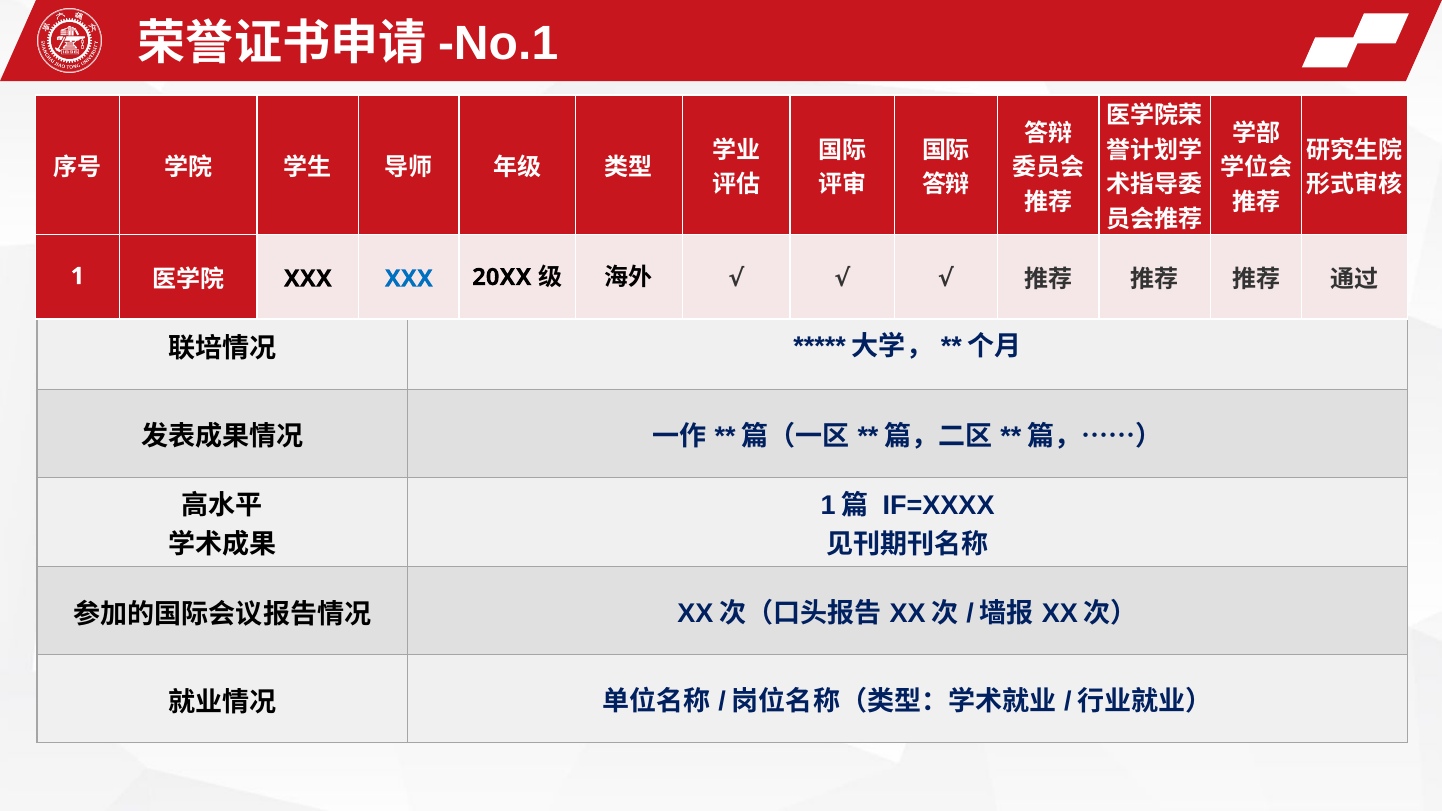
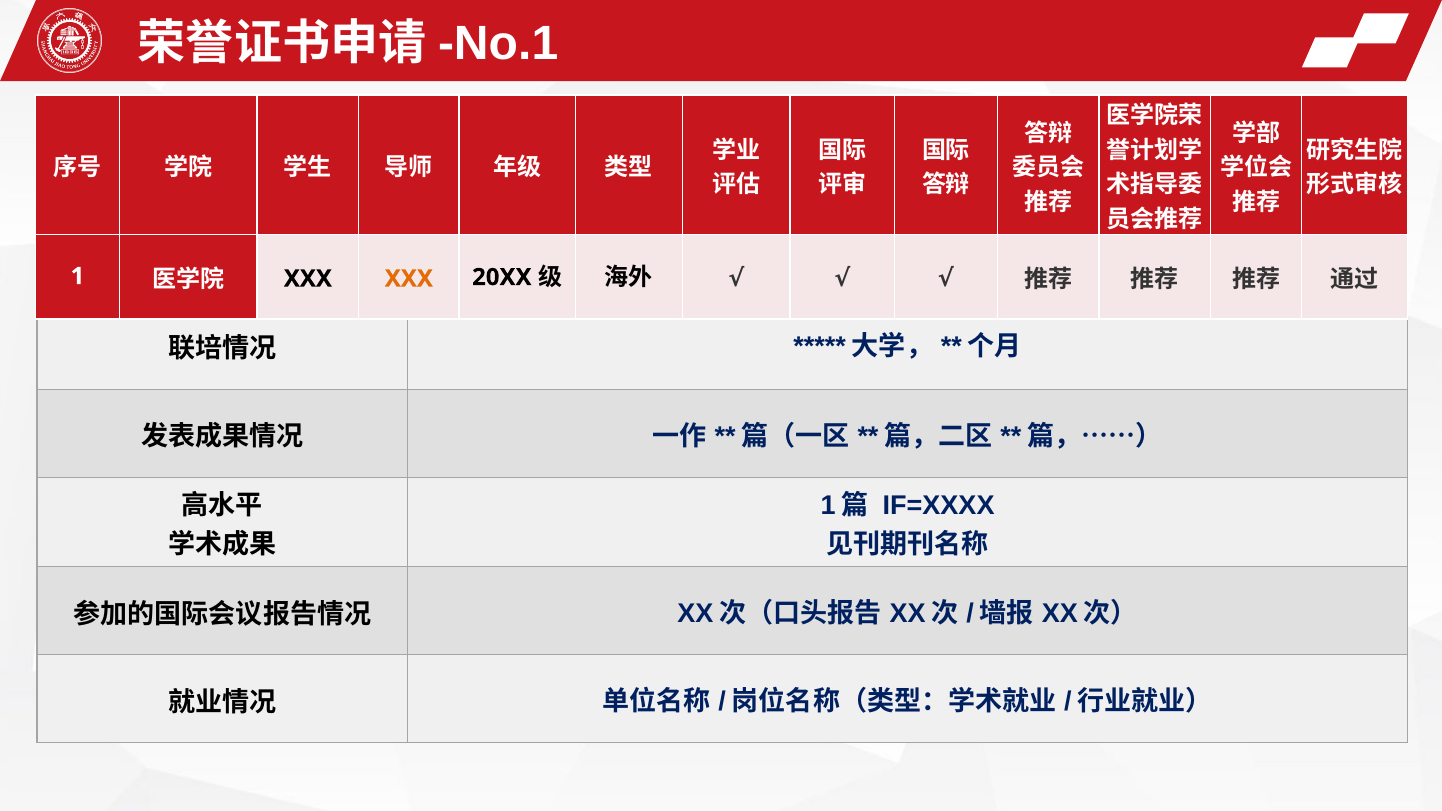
XXX at (409, 279) colour: blue -> orange
